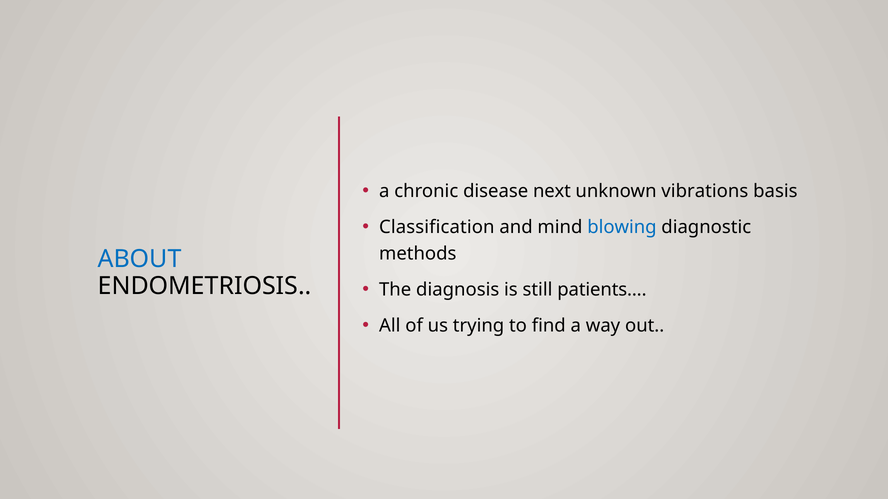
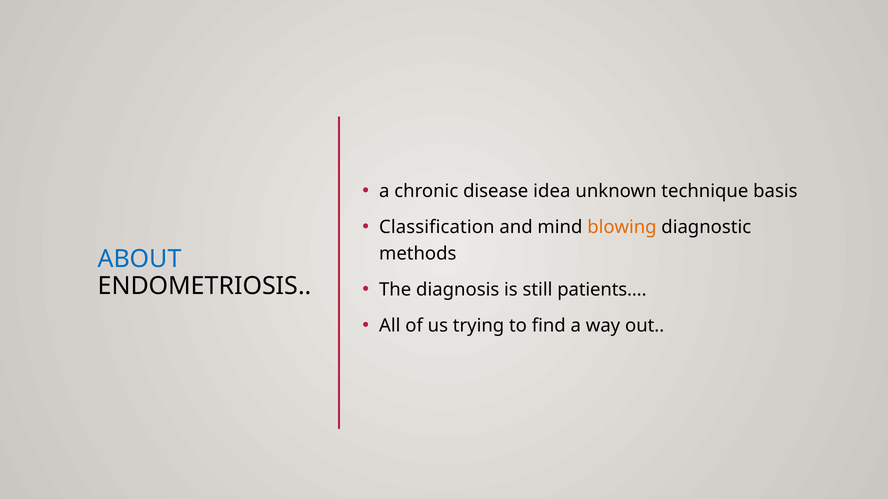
next: next -> idea
vibrations: vibrations -> technique
blowing colour: blue -> orange
